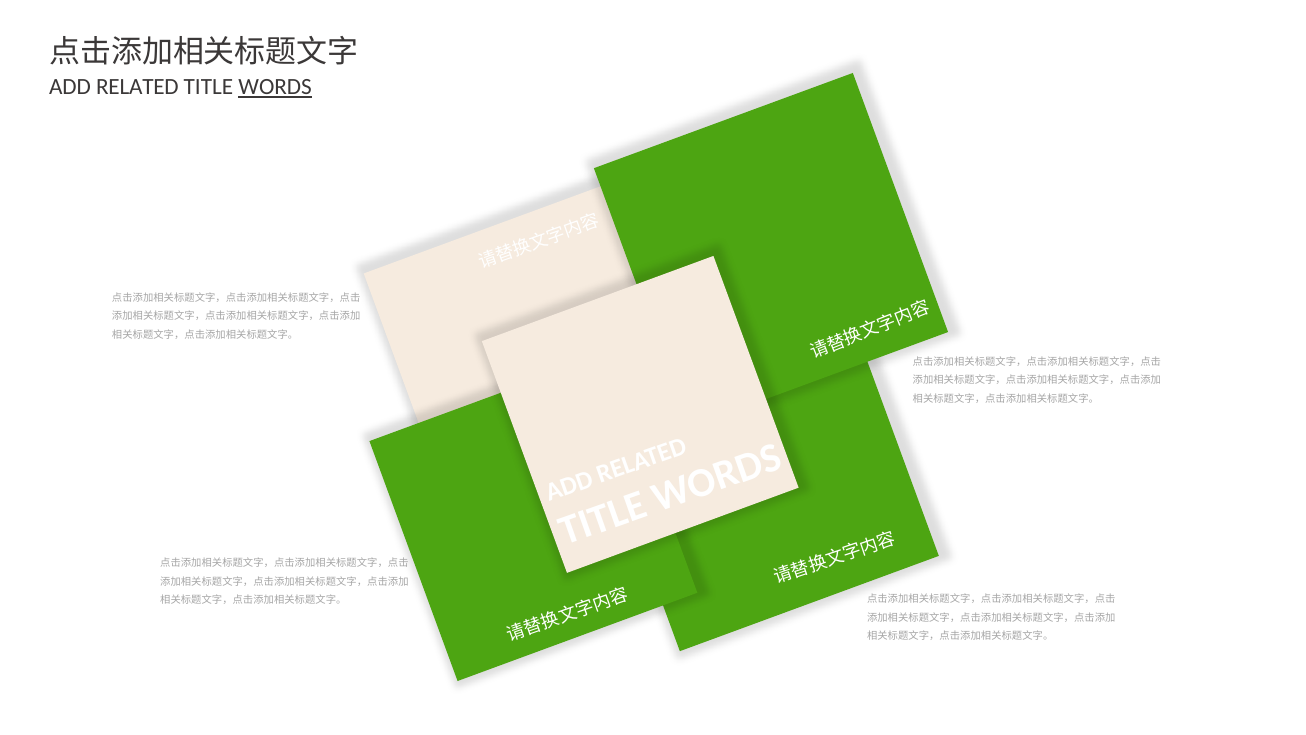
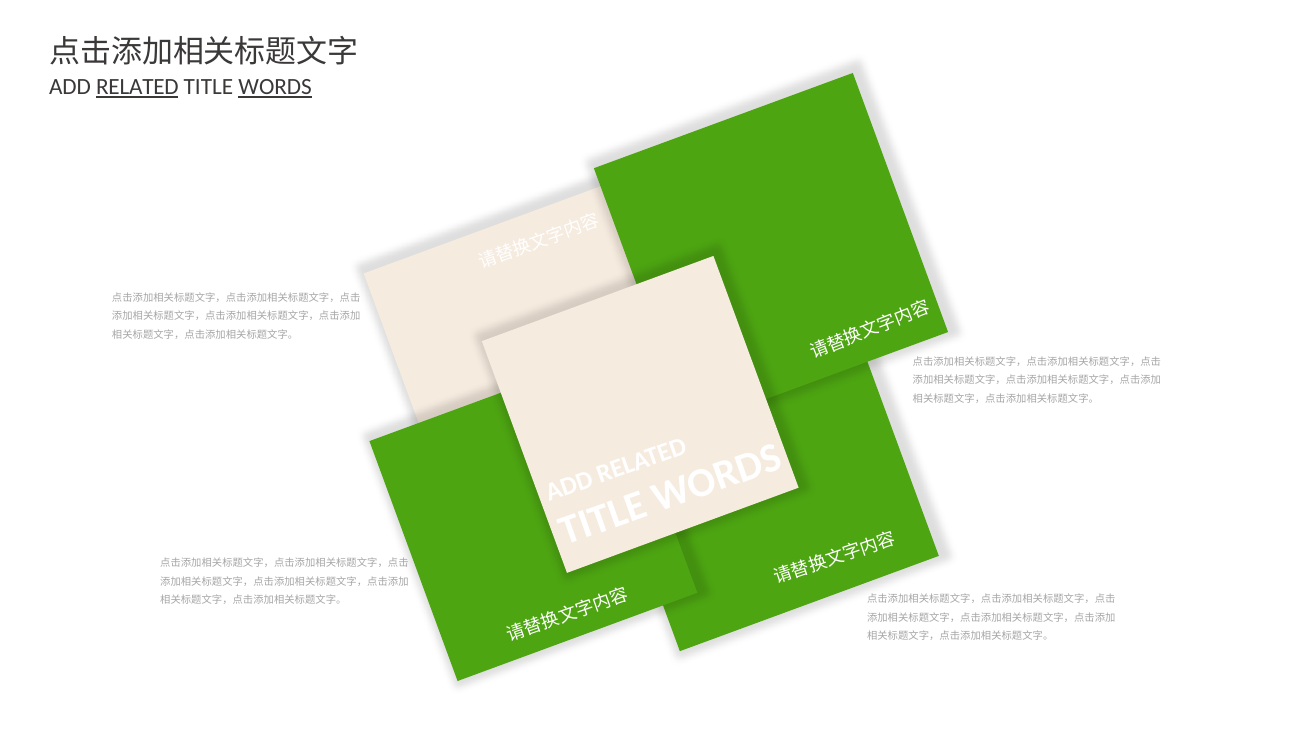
RELATED underline: none -> present
